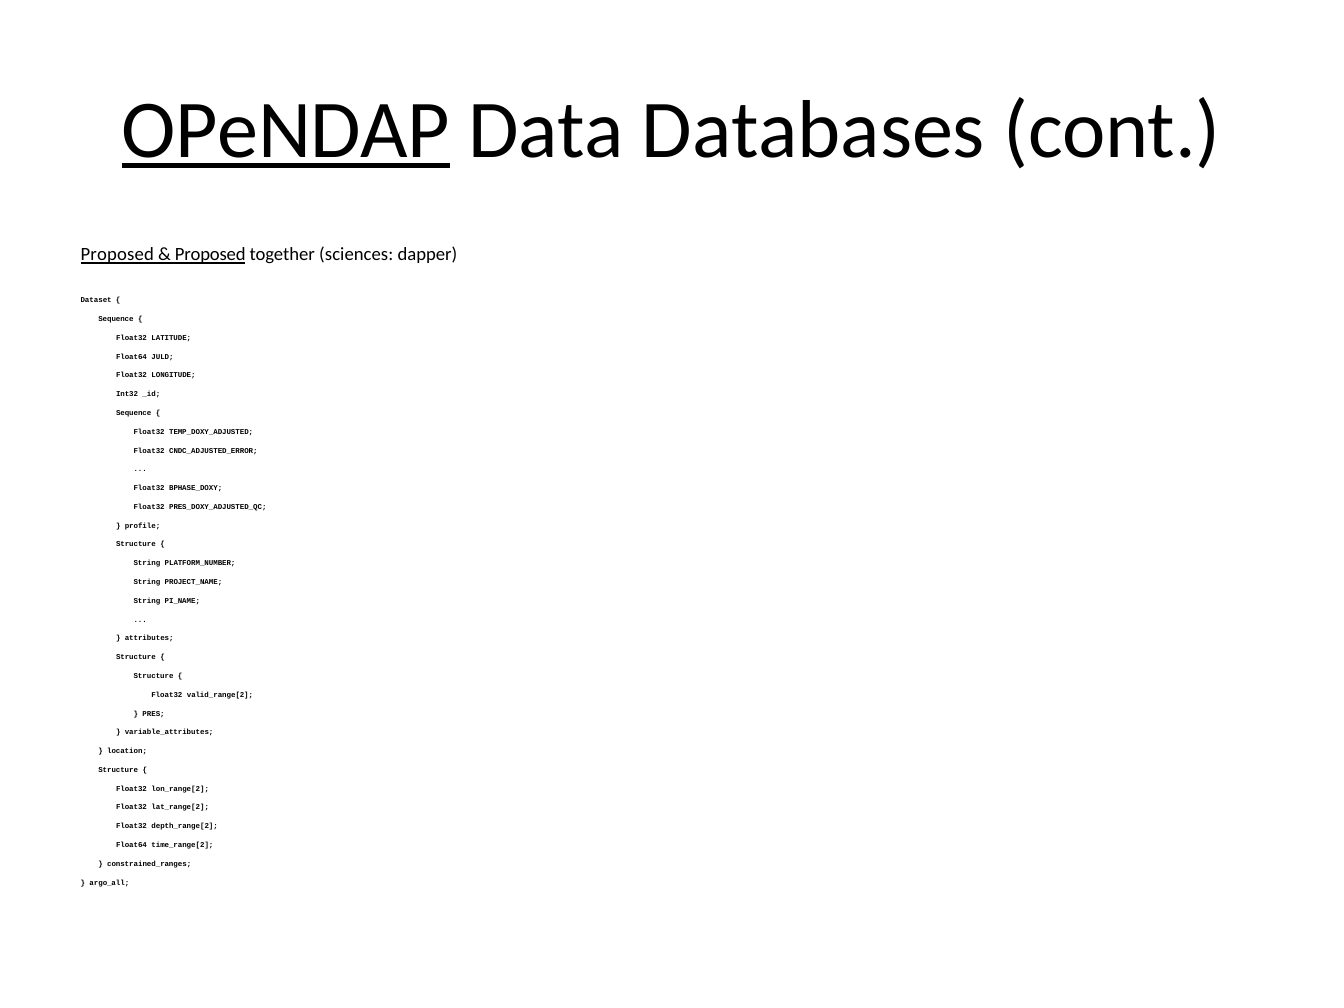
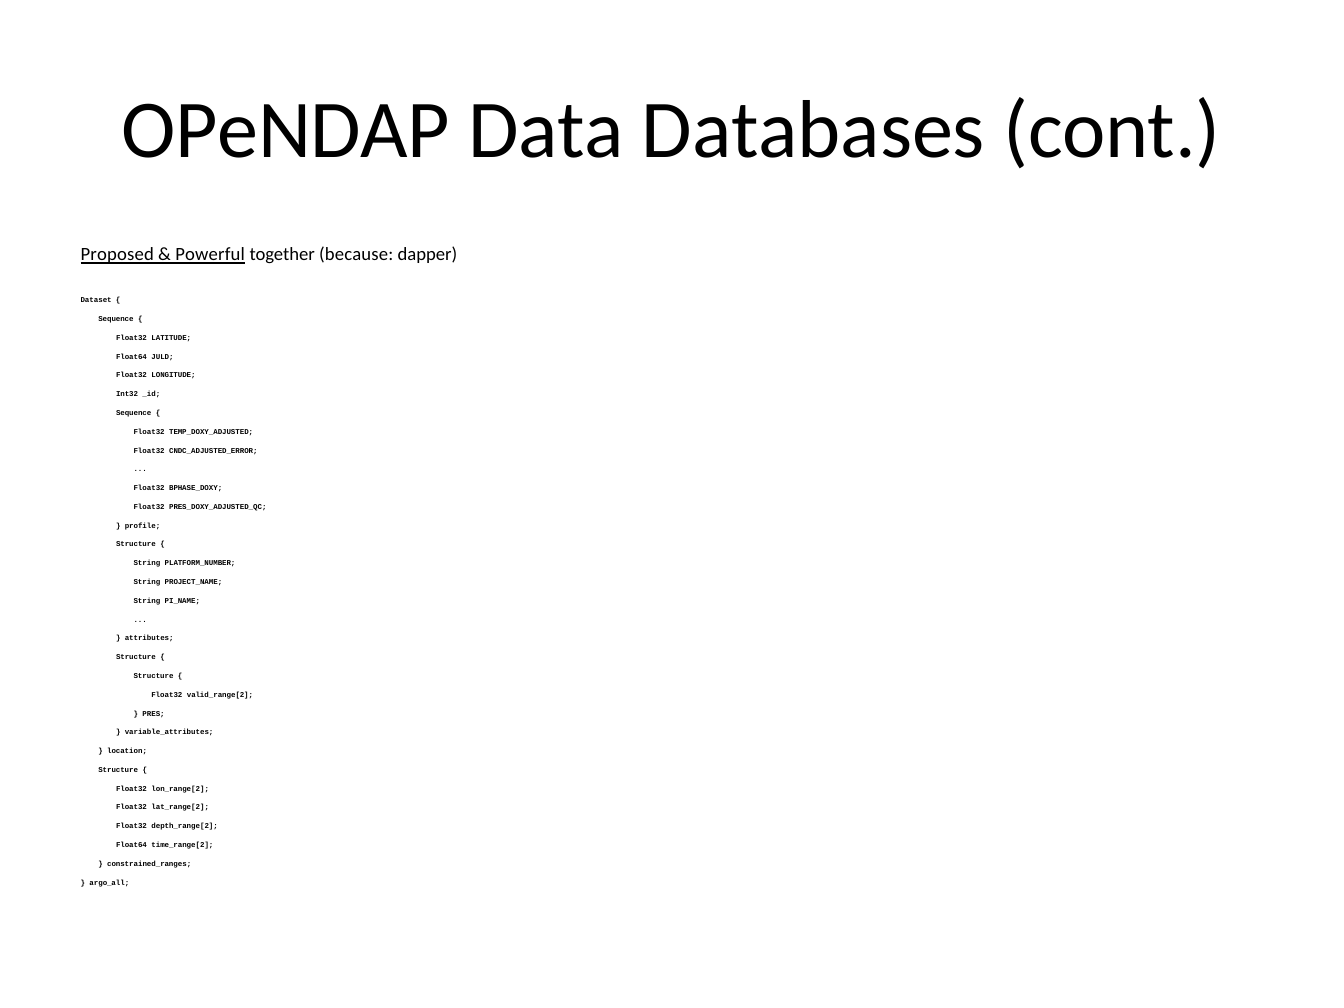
OPeNDAP underline: present -> none
Proposed at (210, 254): Proposed -> Powerful
sciences: sciences -> because
